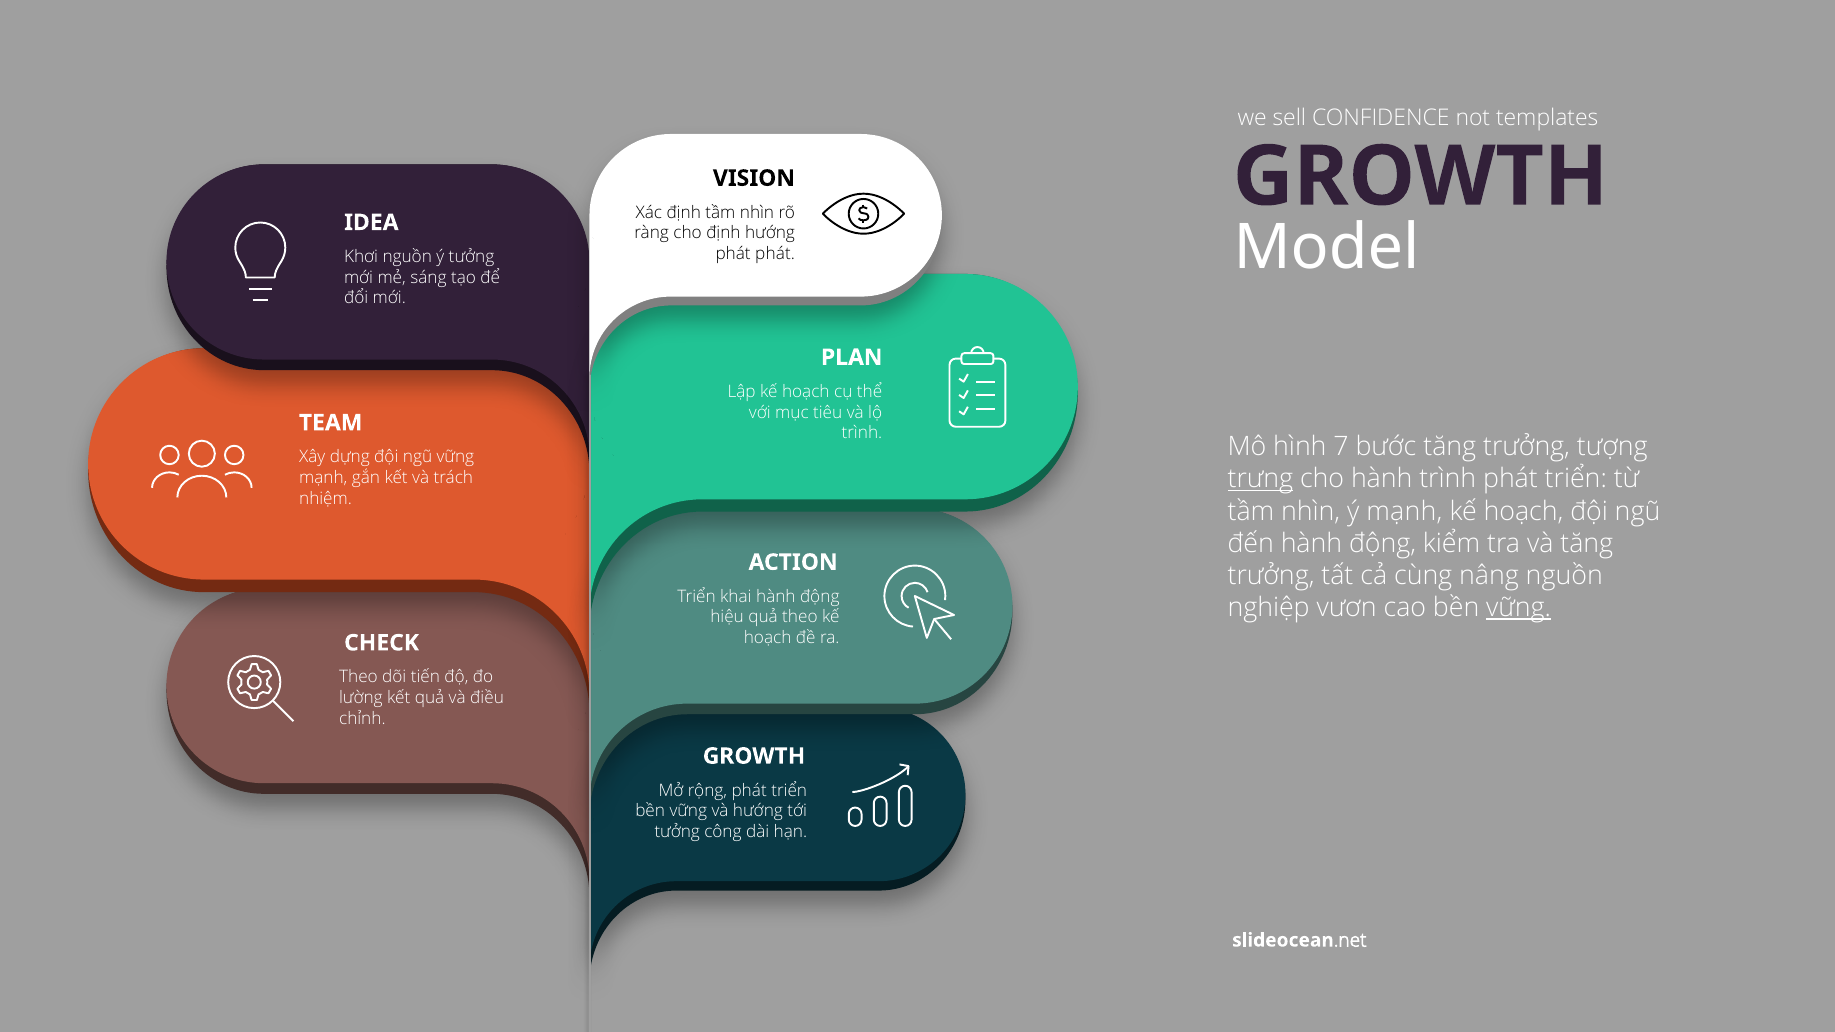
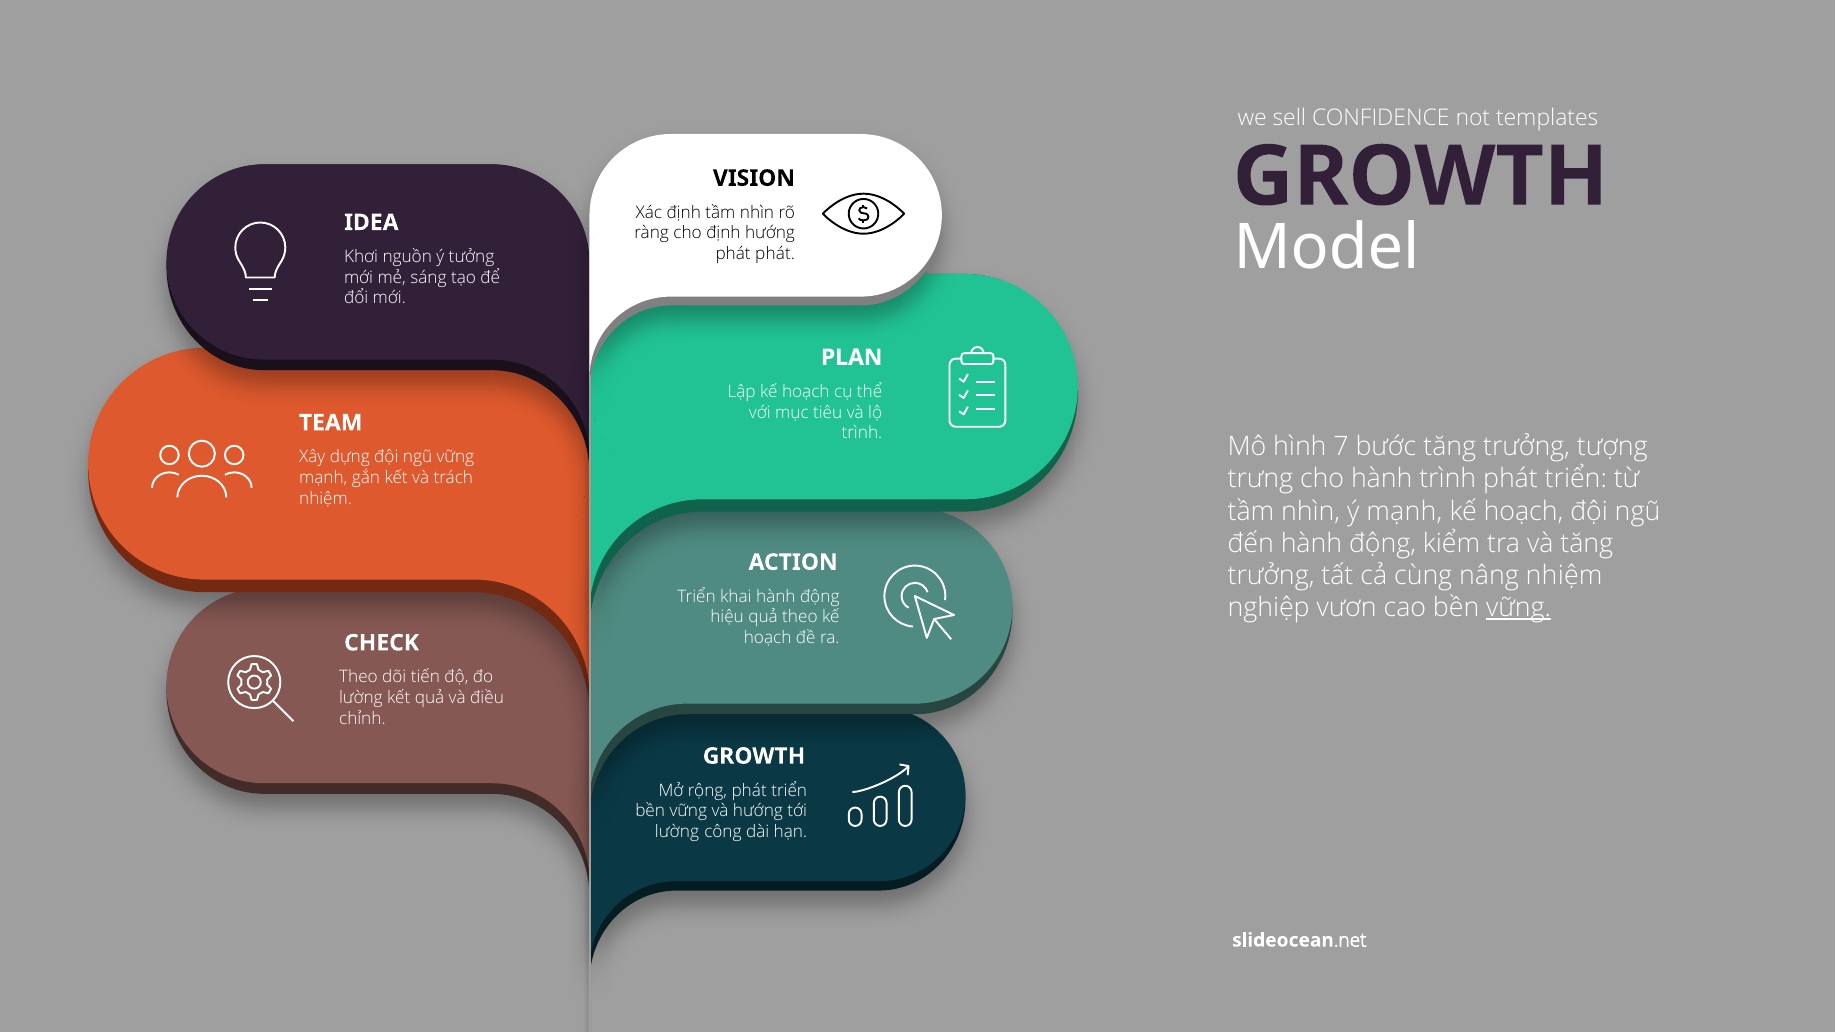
trưng underline: present -> none
nâng nguồn: nguồn -> nhiệm
tưởng at (677, 832): tưởng -> lường
